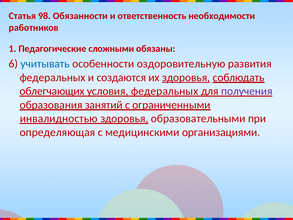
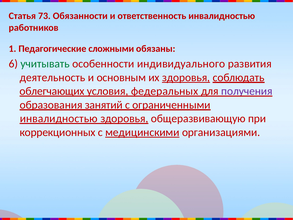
98: 98 -> 73
ответственность необходимости: необходимости -> инвалидностью
учитывать colour: blue -> green
оздоровительную: оздоровительную -> индивидуального
федеральных at (53, 77): федеральных -> деятельность
создаются: создаются -> основным
образовательными: образовательными -> общеразвивающую
определяющая: определяющая -> коррекционных
медицинскими underline: none -> present
